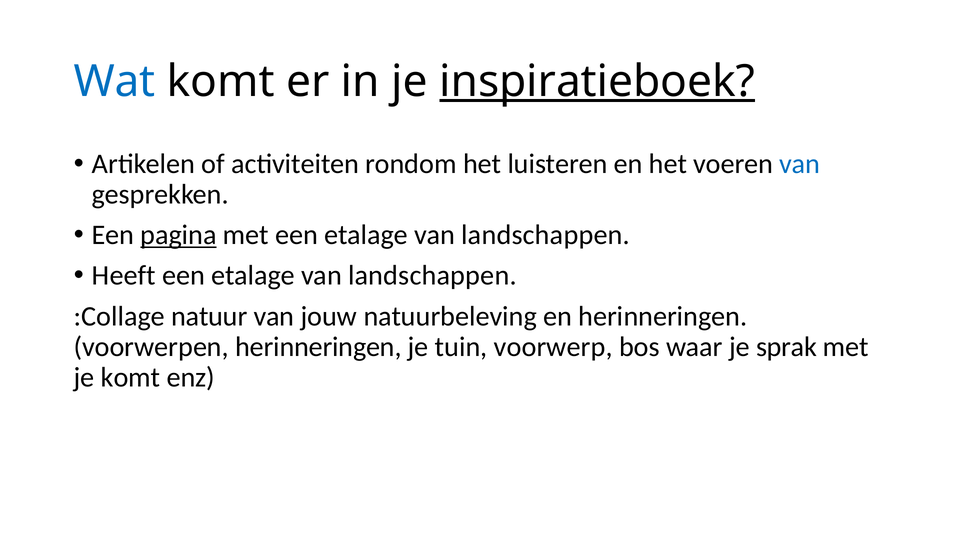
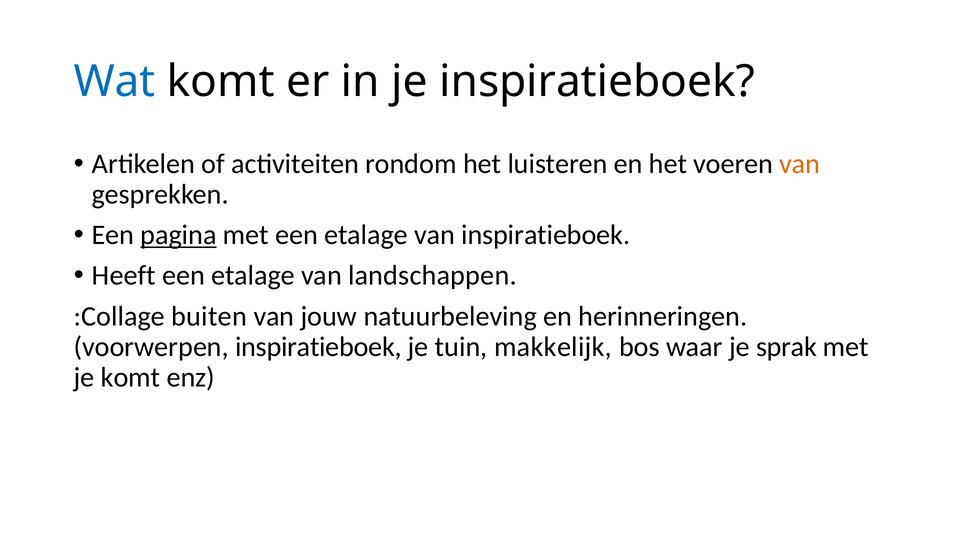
inspiratieboek at (597, 81) underline: present -> none
van at (800, 164) colour: blue -> orange
landschappen at (546, 235): landschappen -> inspiratieboek
natuur: natuur -> buiten
voorwerpen herinneringen: herinneringen -> inspiratieboek
voorwerp: voorwerp -> makkelijk
